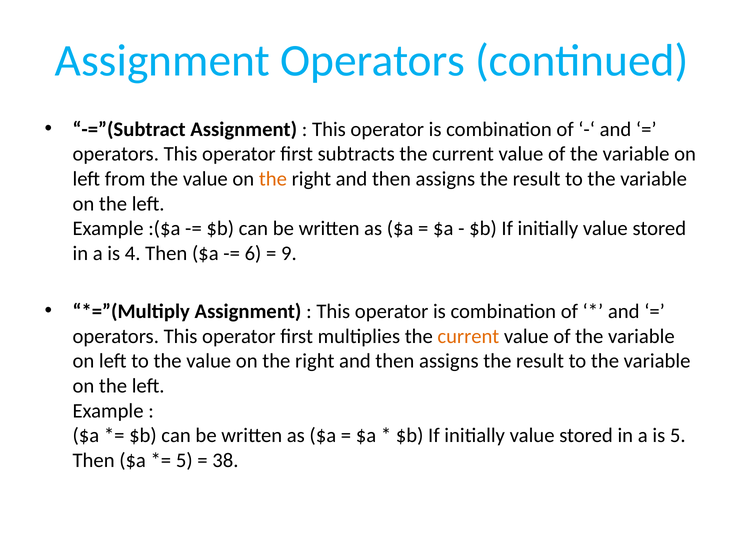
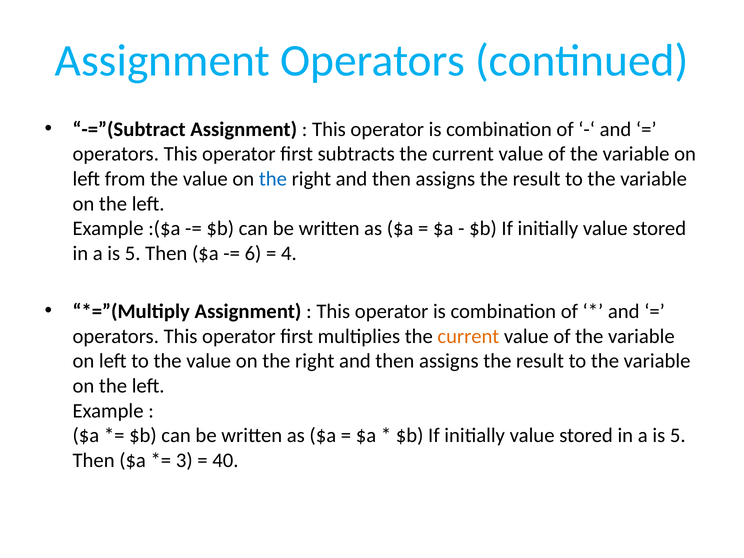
the at (273, 179) colour: orange -> blue
4 at (133, 253): 4 -> 5
9: 9 -> 4
5 at (184, 460): 5 -> 3
38: 38 -> 40
